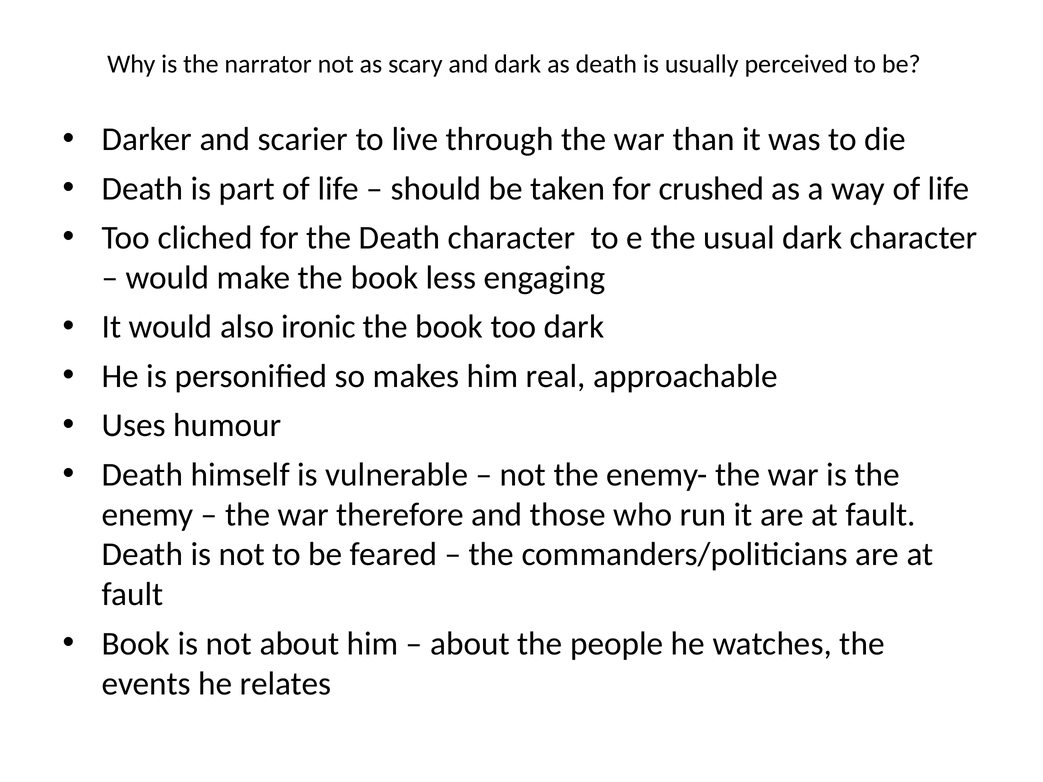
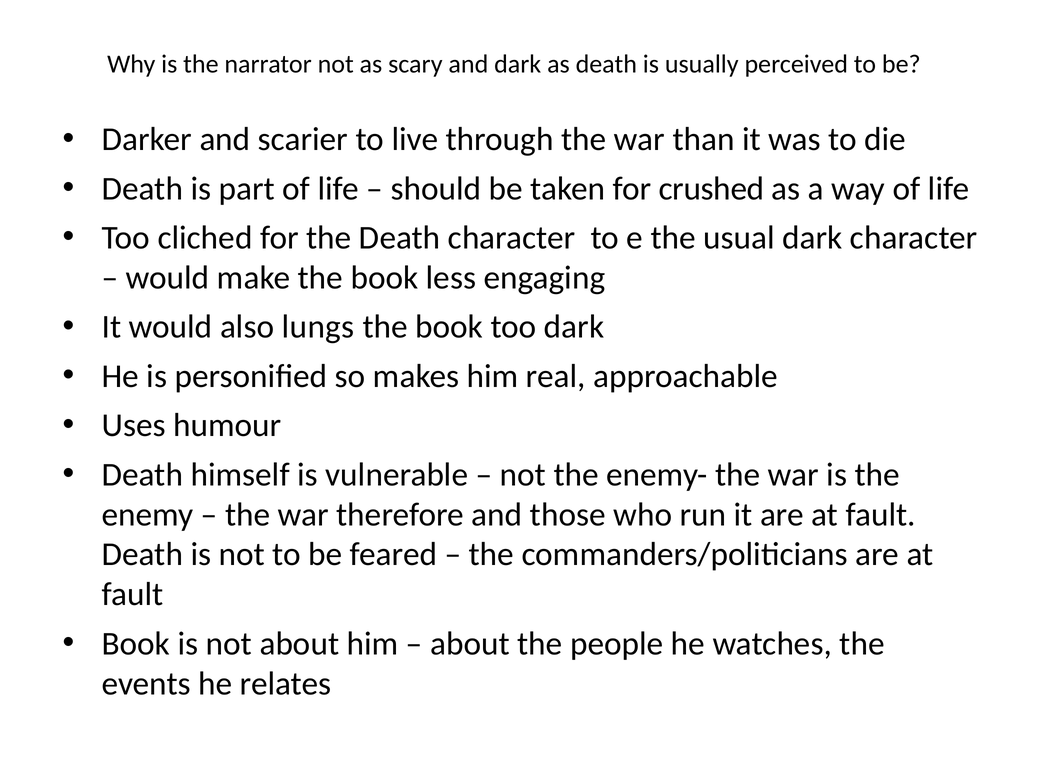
ironic: ironic -> lungs
